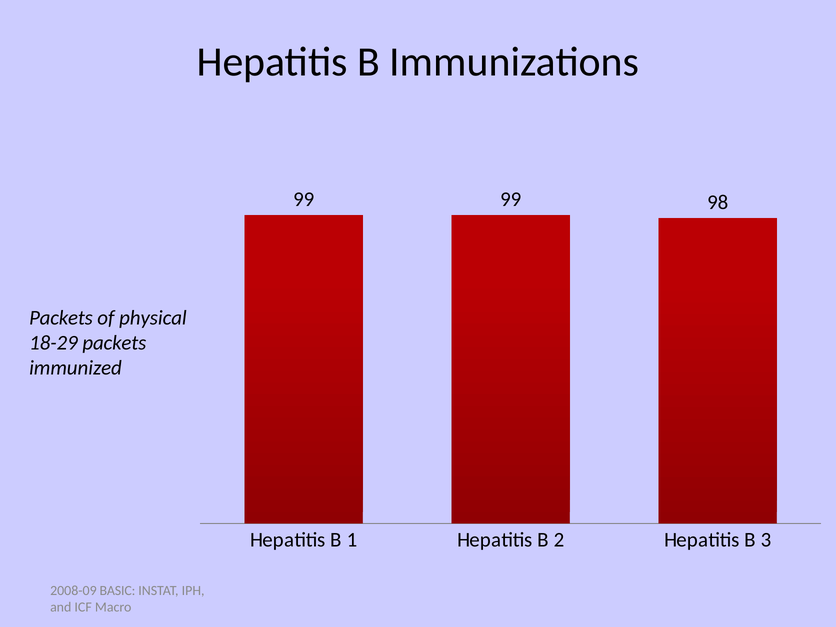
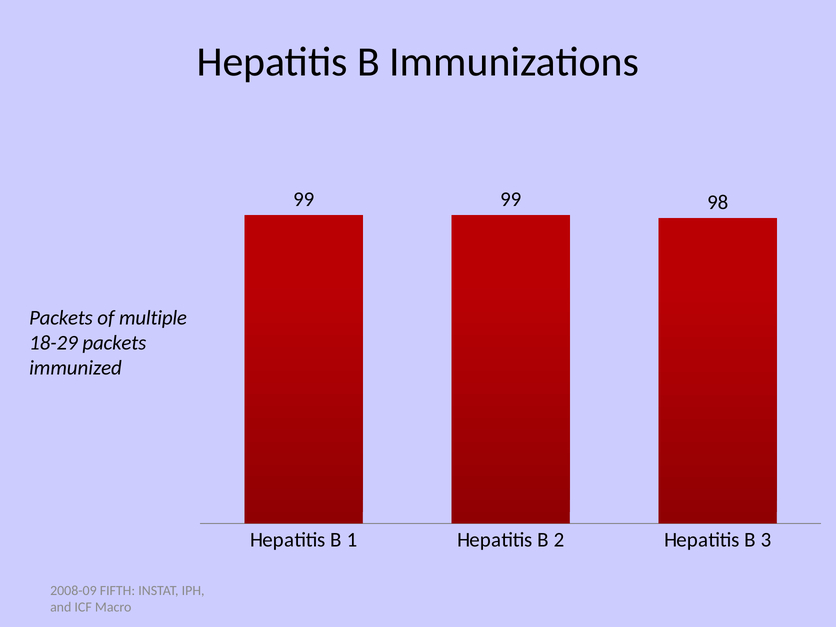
physical: physical -> multiple
BASIC: BASIC -> FIFTH
